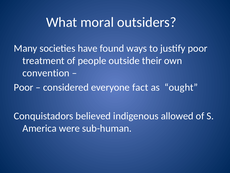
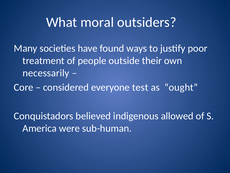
convention: convention -> necessarily
Poor at (24, 87): Poor -> Core
fact: fact -> test
